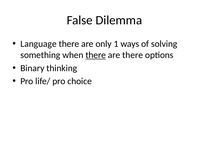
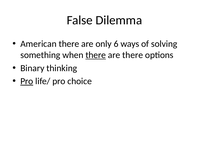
Language: Language -> American
1: 1 -> 6
Pro at (27, 81) underline: none -> present
